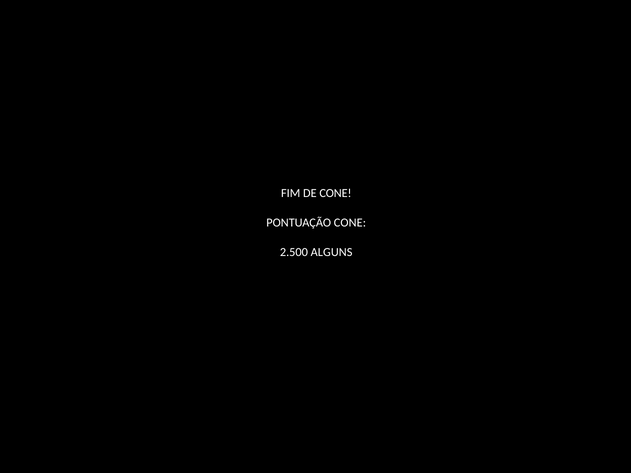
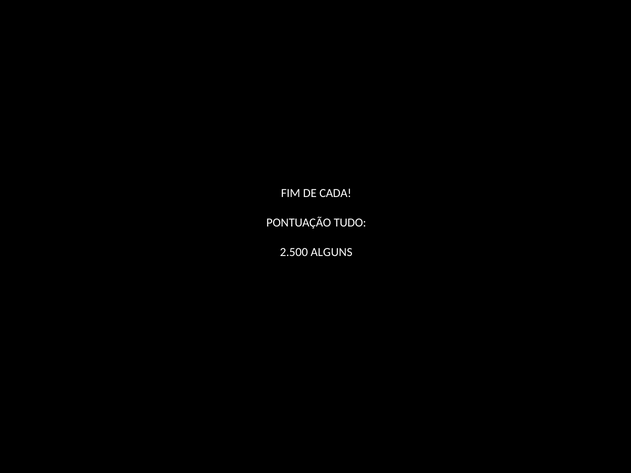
DE CONE: CONE -> CADA
PONTUAÇÃO CONE: CONE -> TUDO
